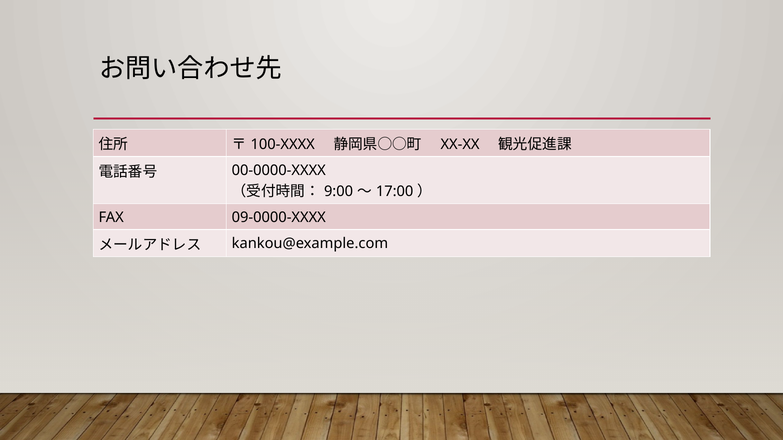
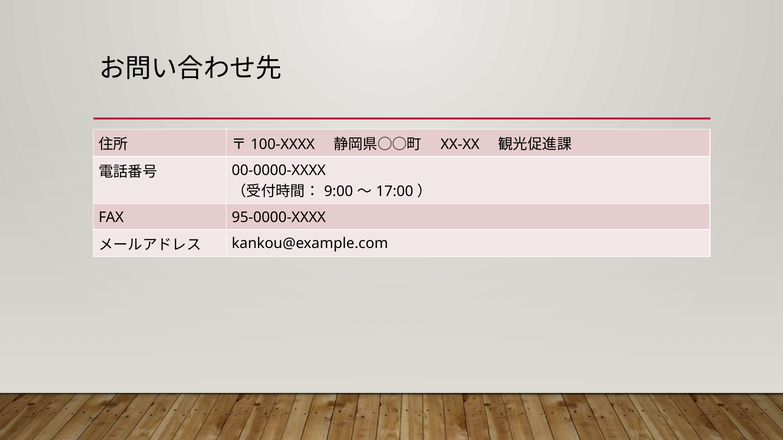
09-0000-XXXX: 09-0000-XXXX -> 95-0000-XXXX
